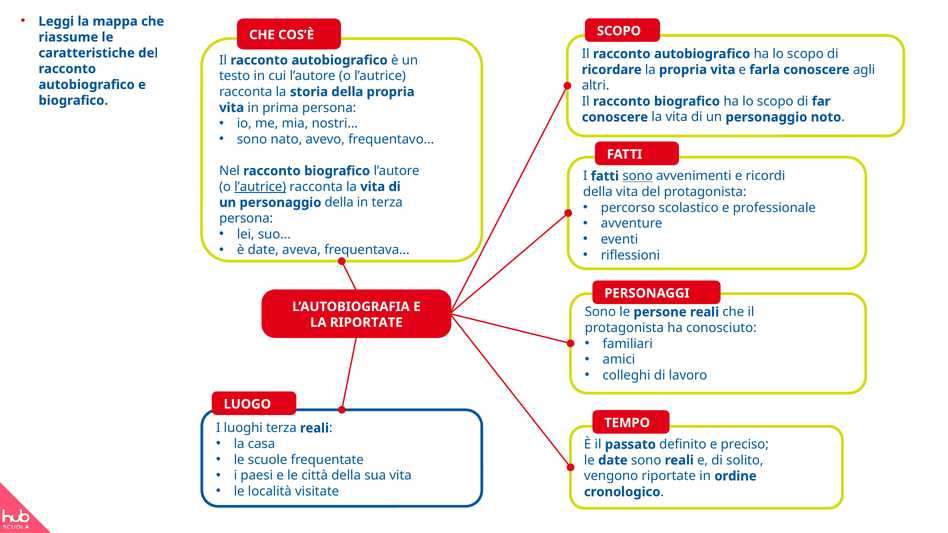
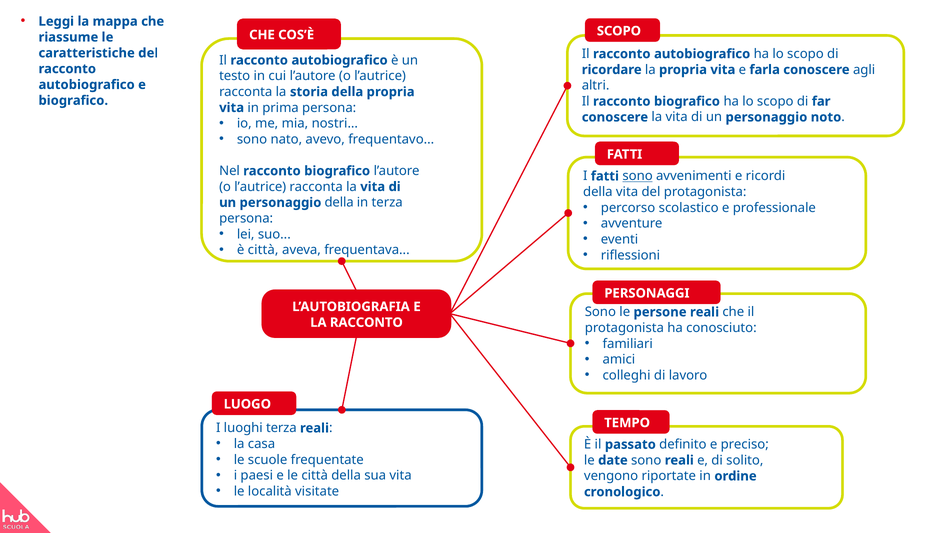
l’autrice at (260, 187) underline: present -> none
è date: date -> città
LA RIPORTATE: RIPORTATE -> RACCONTO
